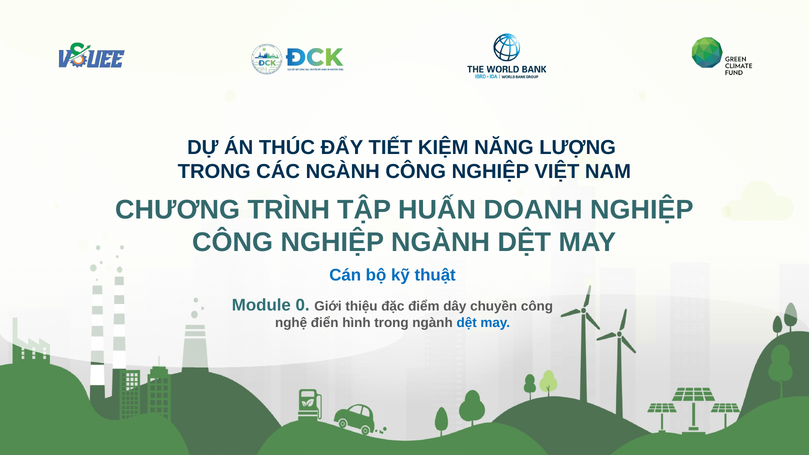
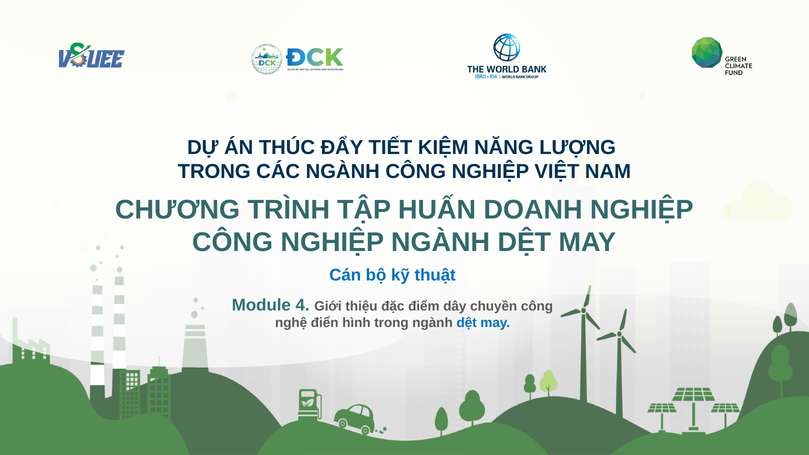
0: 0 -> 4
